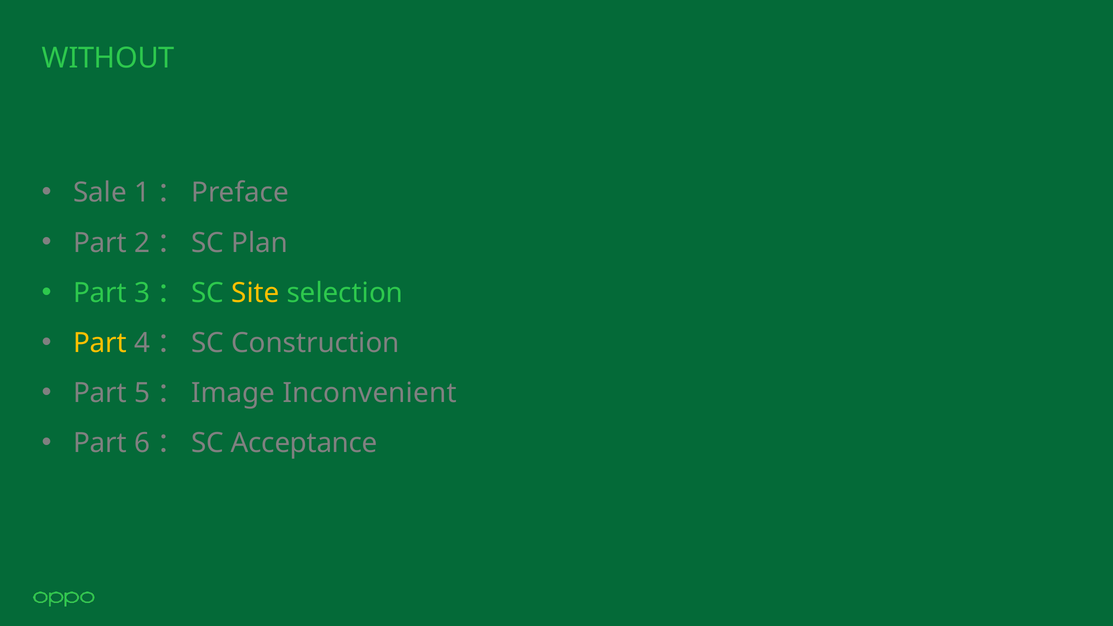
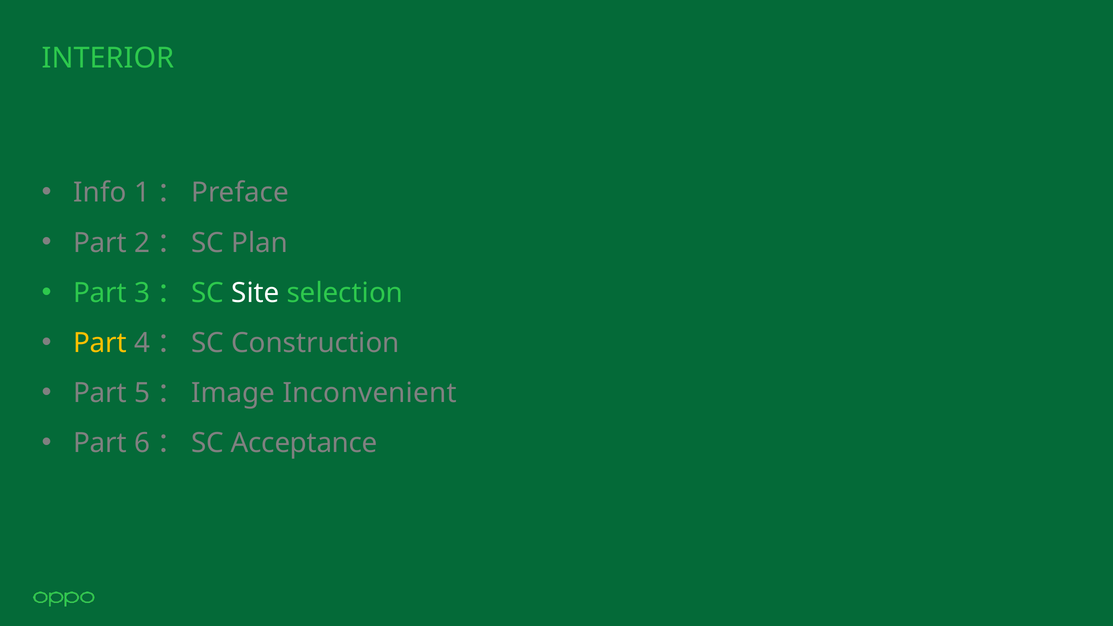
WITHOUT: WITHOUT -> INTERIOR
Sale: Sale -> Info
Site colour: yellow -> white
